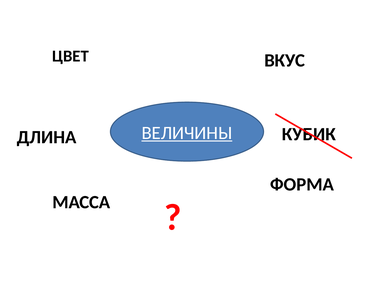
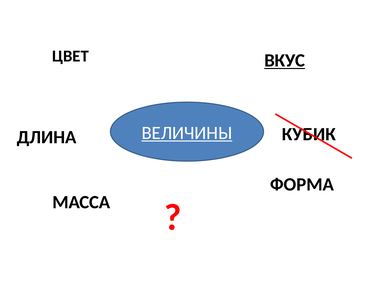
ВКУС underline: none -> present
